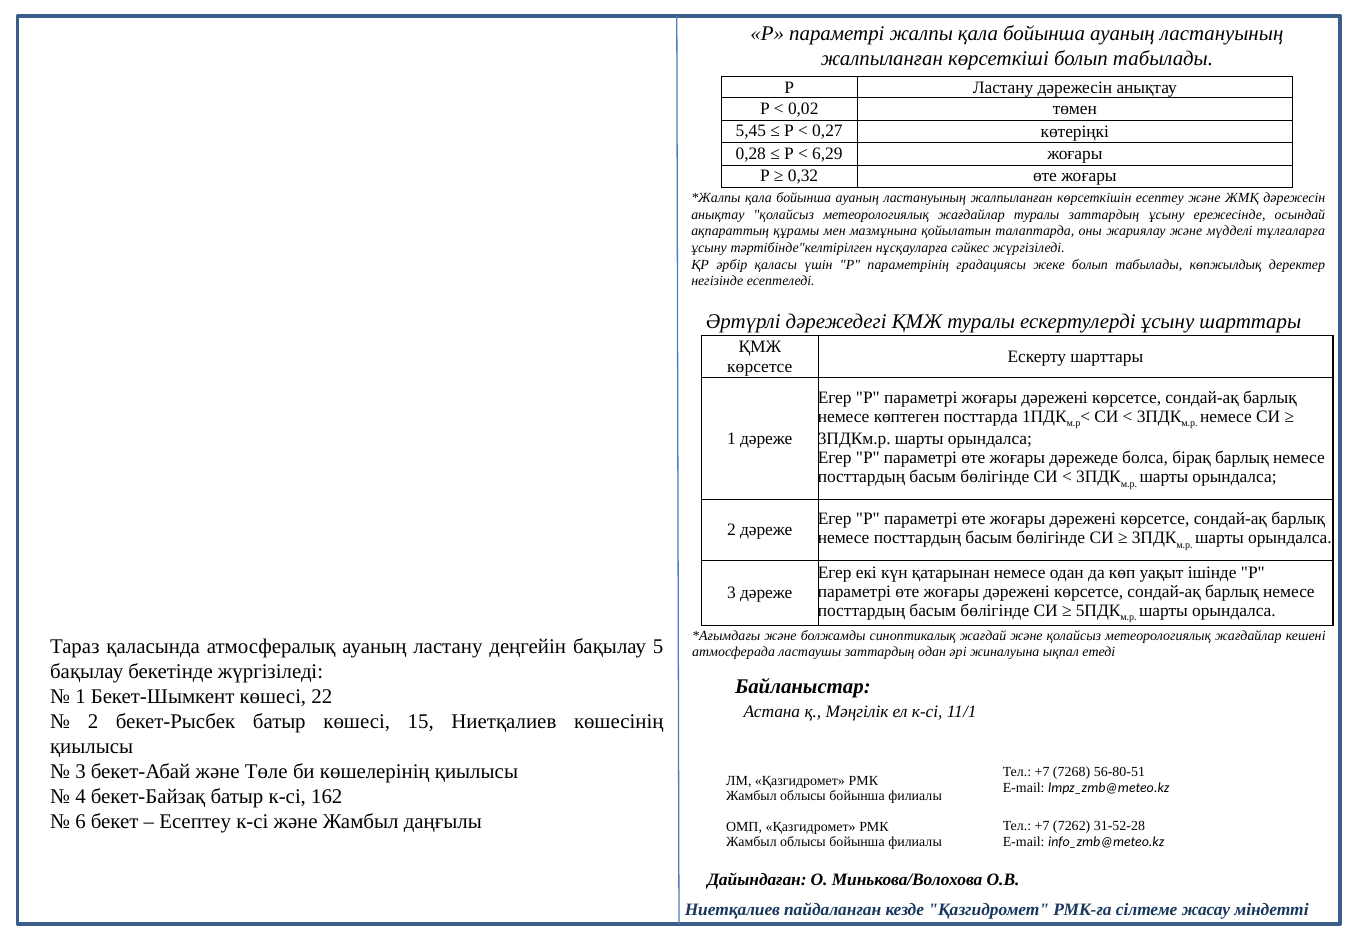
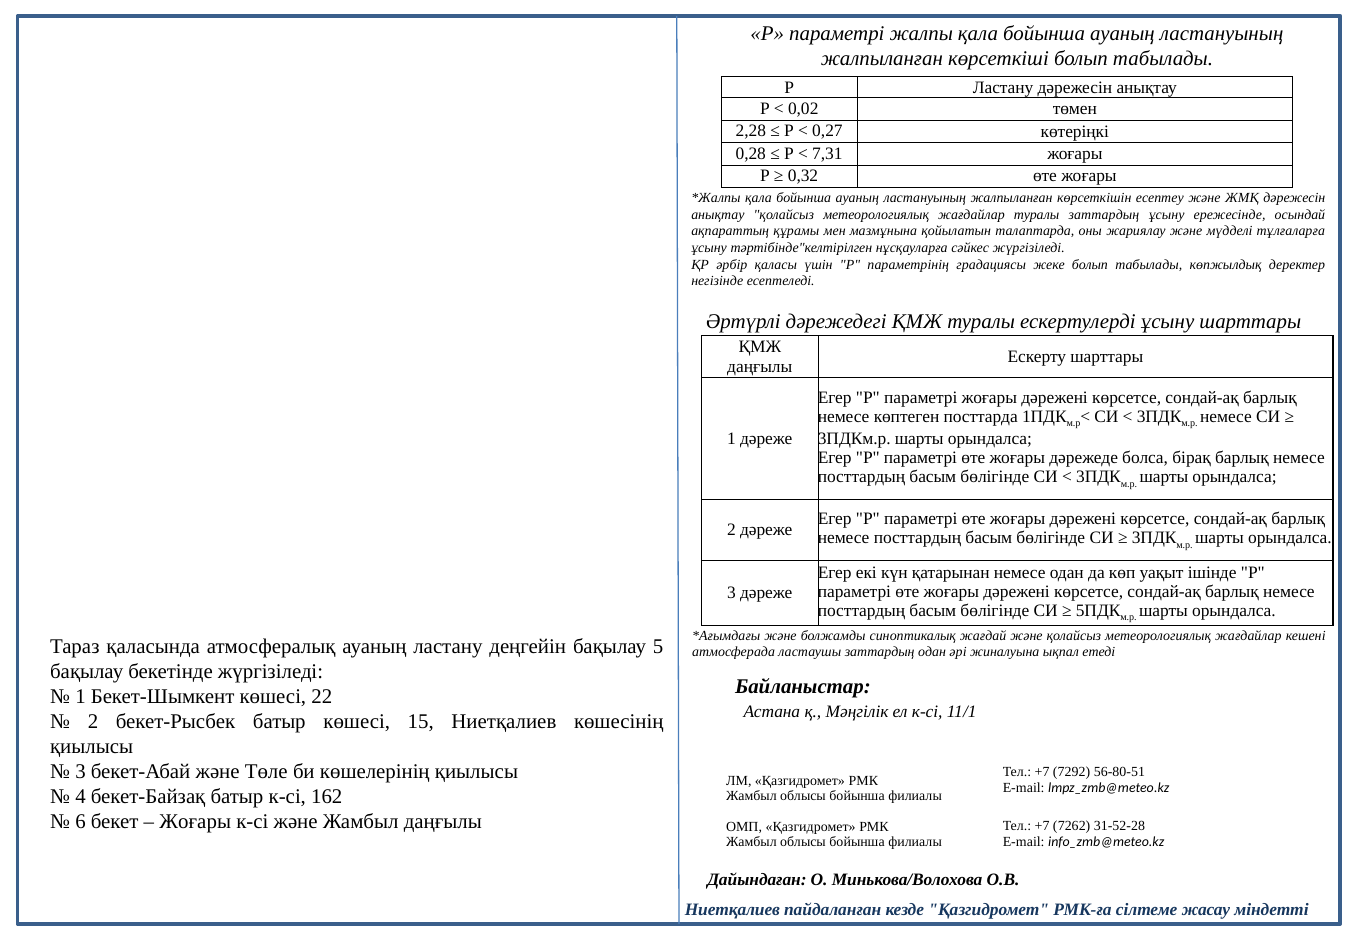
5,45: 5,45 -> 2,28
6,29: 6,29 -> 7,31
көрсетсе at (760, 366): көрсетсе -> даңғылы
7268: 7268 -> 7292
Есептеу at (195, 822): Есептеу -> Жоғары
